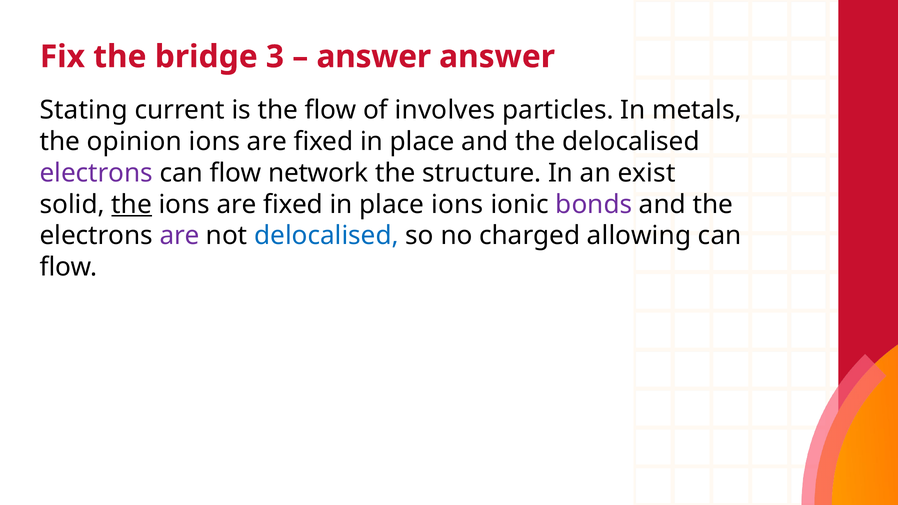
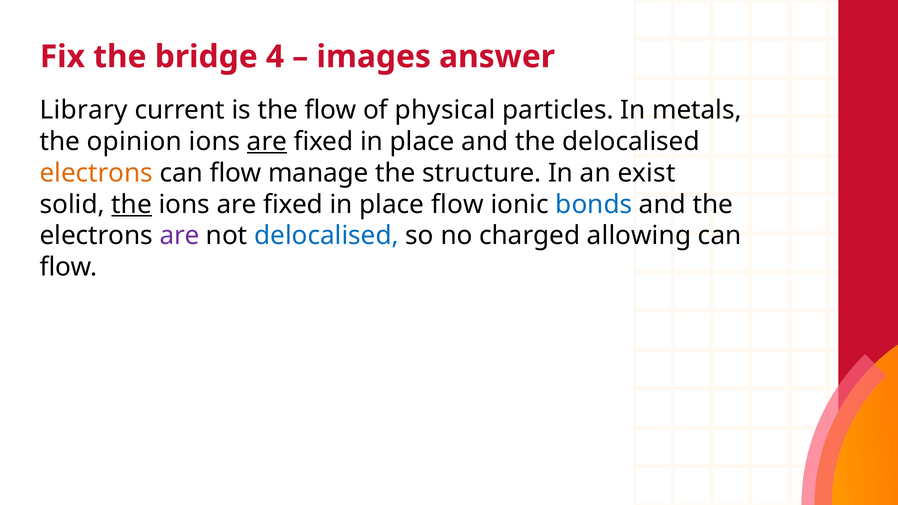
3: 3 -> 4
answer at (374, 57): answer -> images
Stating: Stating -> Library
involves: involves -> physical
are at (267, 142) underline: none -> present
electrons at (96, 173) colour: purple -> orange
network: network -> manage
place ions: ions -> flow
bonds colour: purple -> blue
